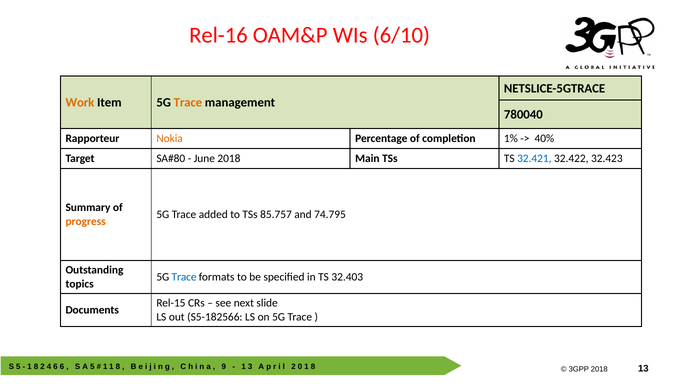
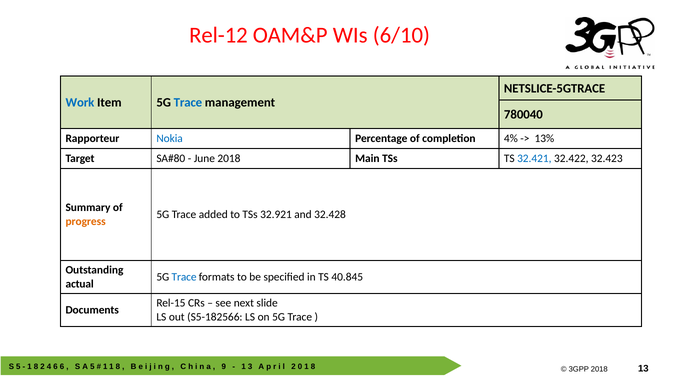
Rel-16: Rel-16 -> Rel-12
Work colour: orange -> blue
Trace at (188, 103) colour: orange -> blue
Nokia colour: orange -> blue
1%: 1% -> 4%
40%: 40% -> 13%
85.757: 85.757 -> 32.921
74.795: 74.795 -> 32.428
32.403: 32.403 -> 40.845
topics: topics -> actual
